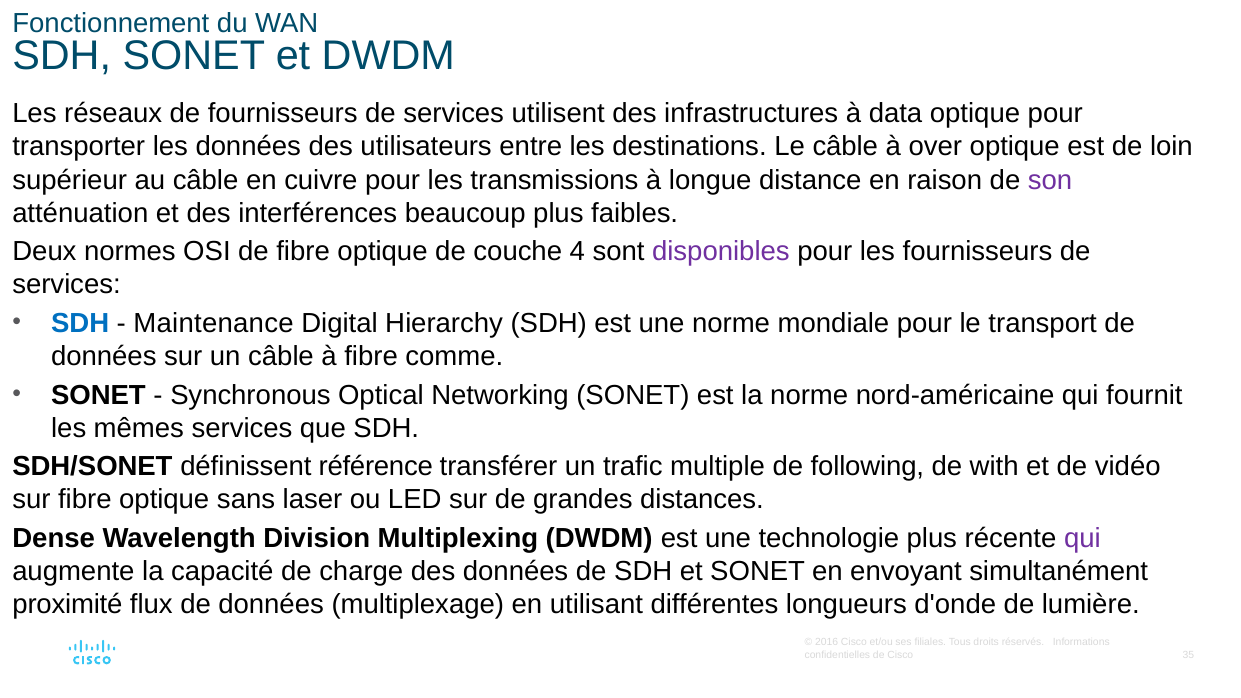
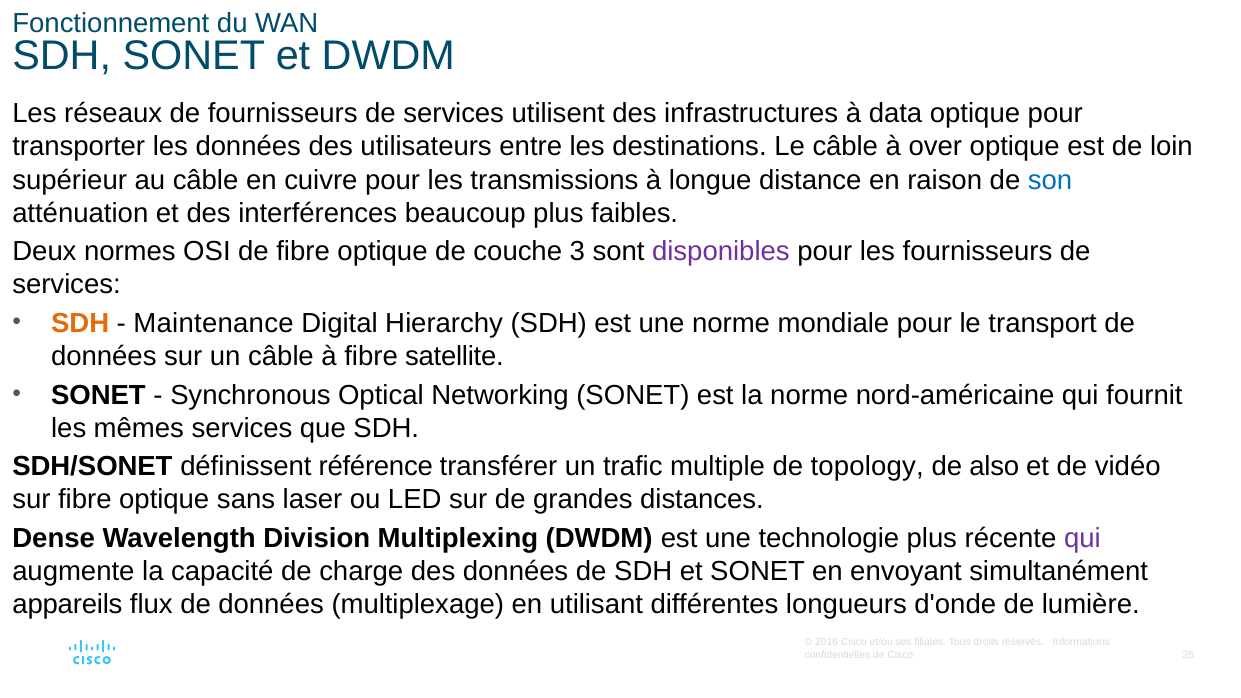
son colour: purple -> blue
4: 4 -> 3
SDH at (80, 323) colour: blue -> orange
comme: comme -> satellite
following: following -> topology
with: with -> also
proximité: proximité -> appareils
